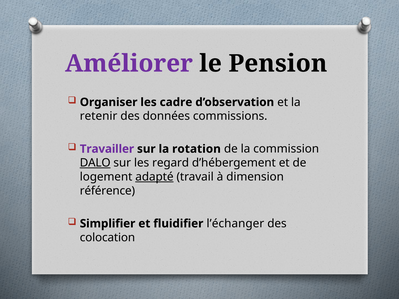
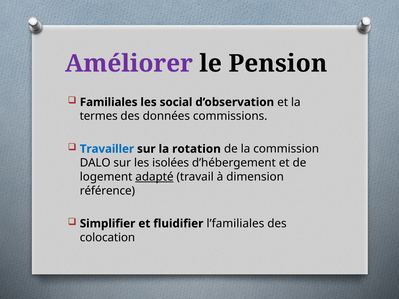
Organiser: Organiser -> Familiales
cadre: cadre -> social
retenir: retenir -> termes
Travailler colour: purple -> blue
DALO underline: present -> none
regard: regard -> isolées
l’échanger: l’échanger -> l’familiales
